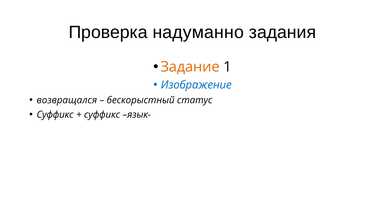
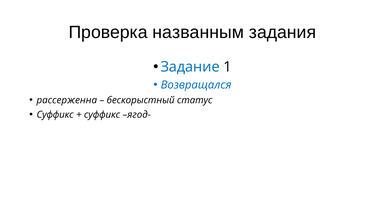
надуманно: надуманно -> названным
Задание colour: orange -> blue
Изображение: Изображение -> Возвращался
возвращался: возвращался -> рассерженна
язык-: язык- -> ягод-
